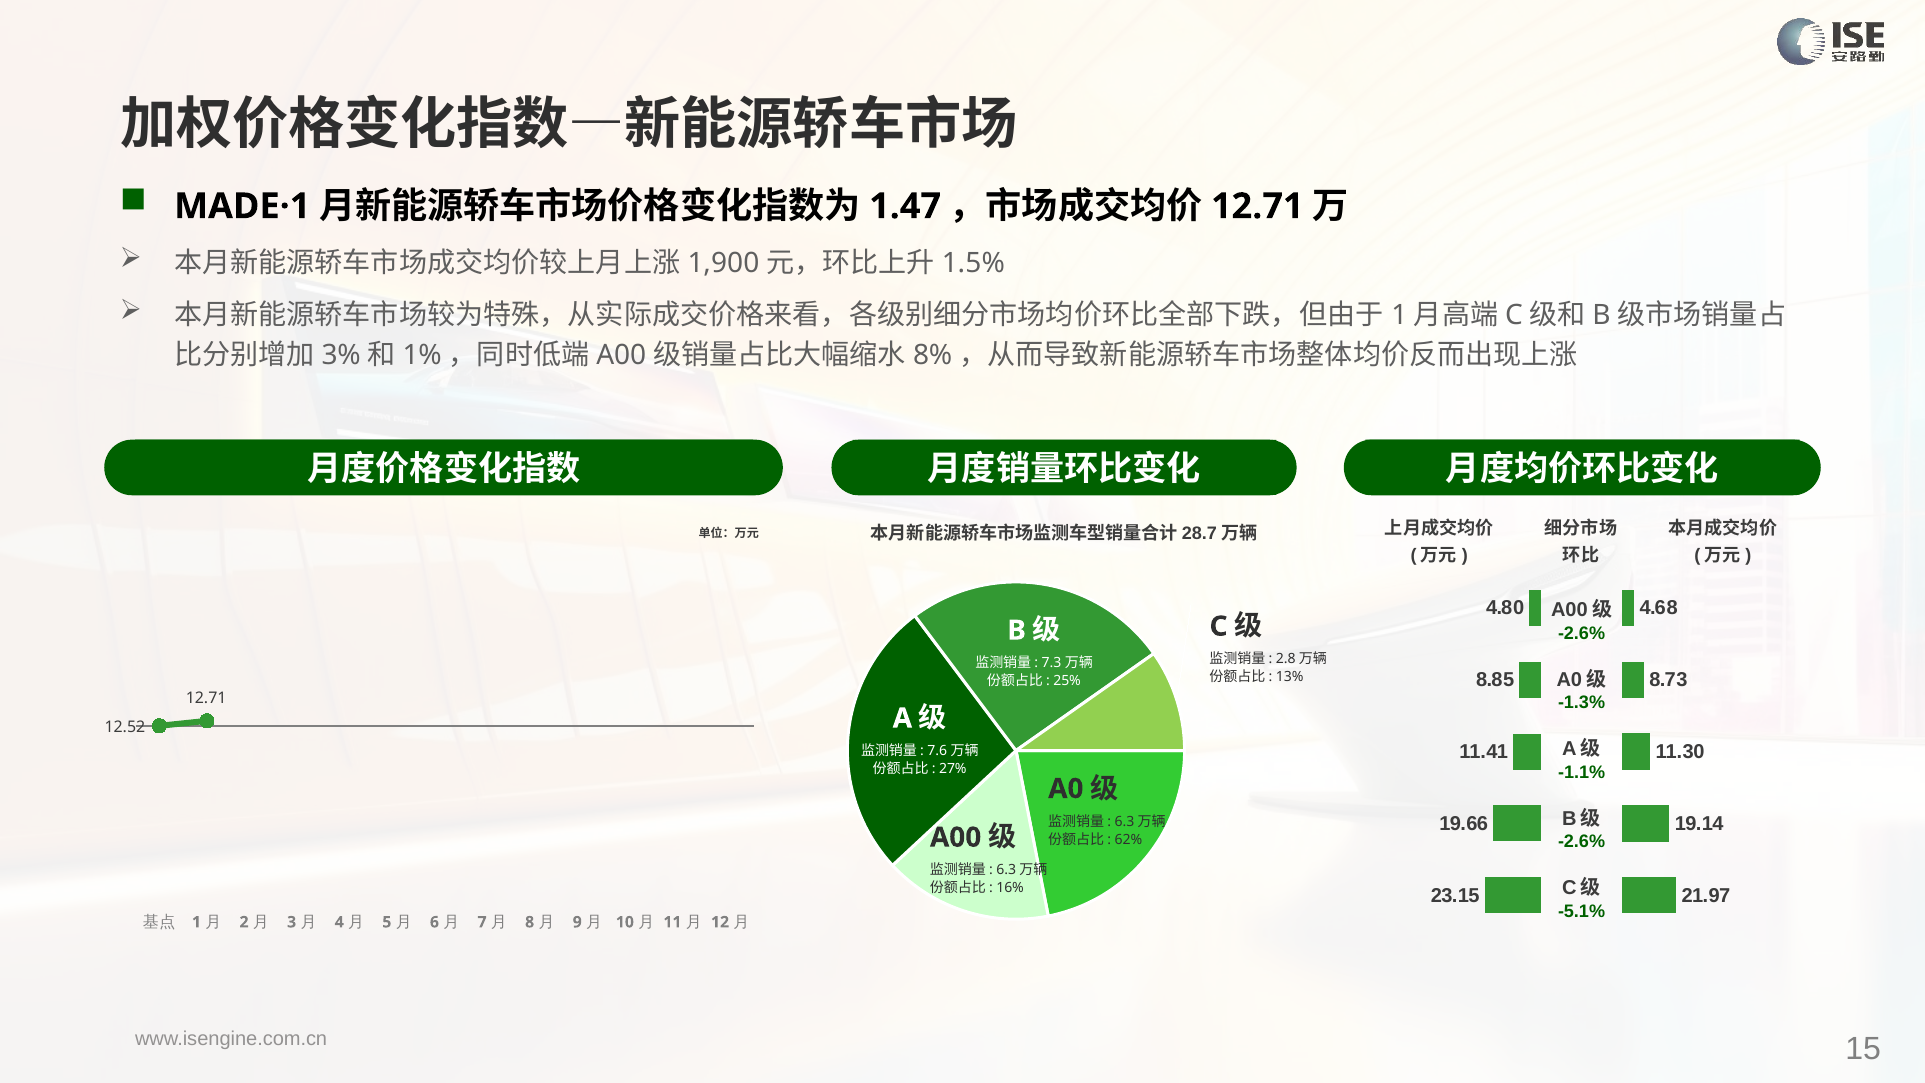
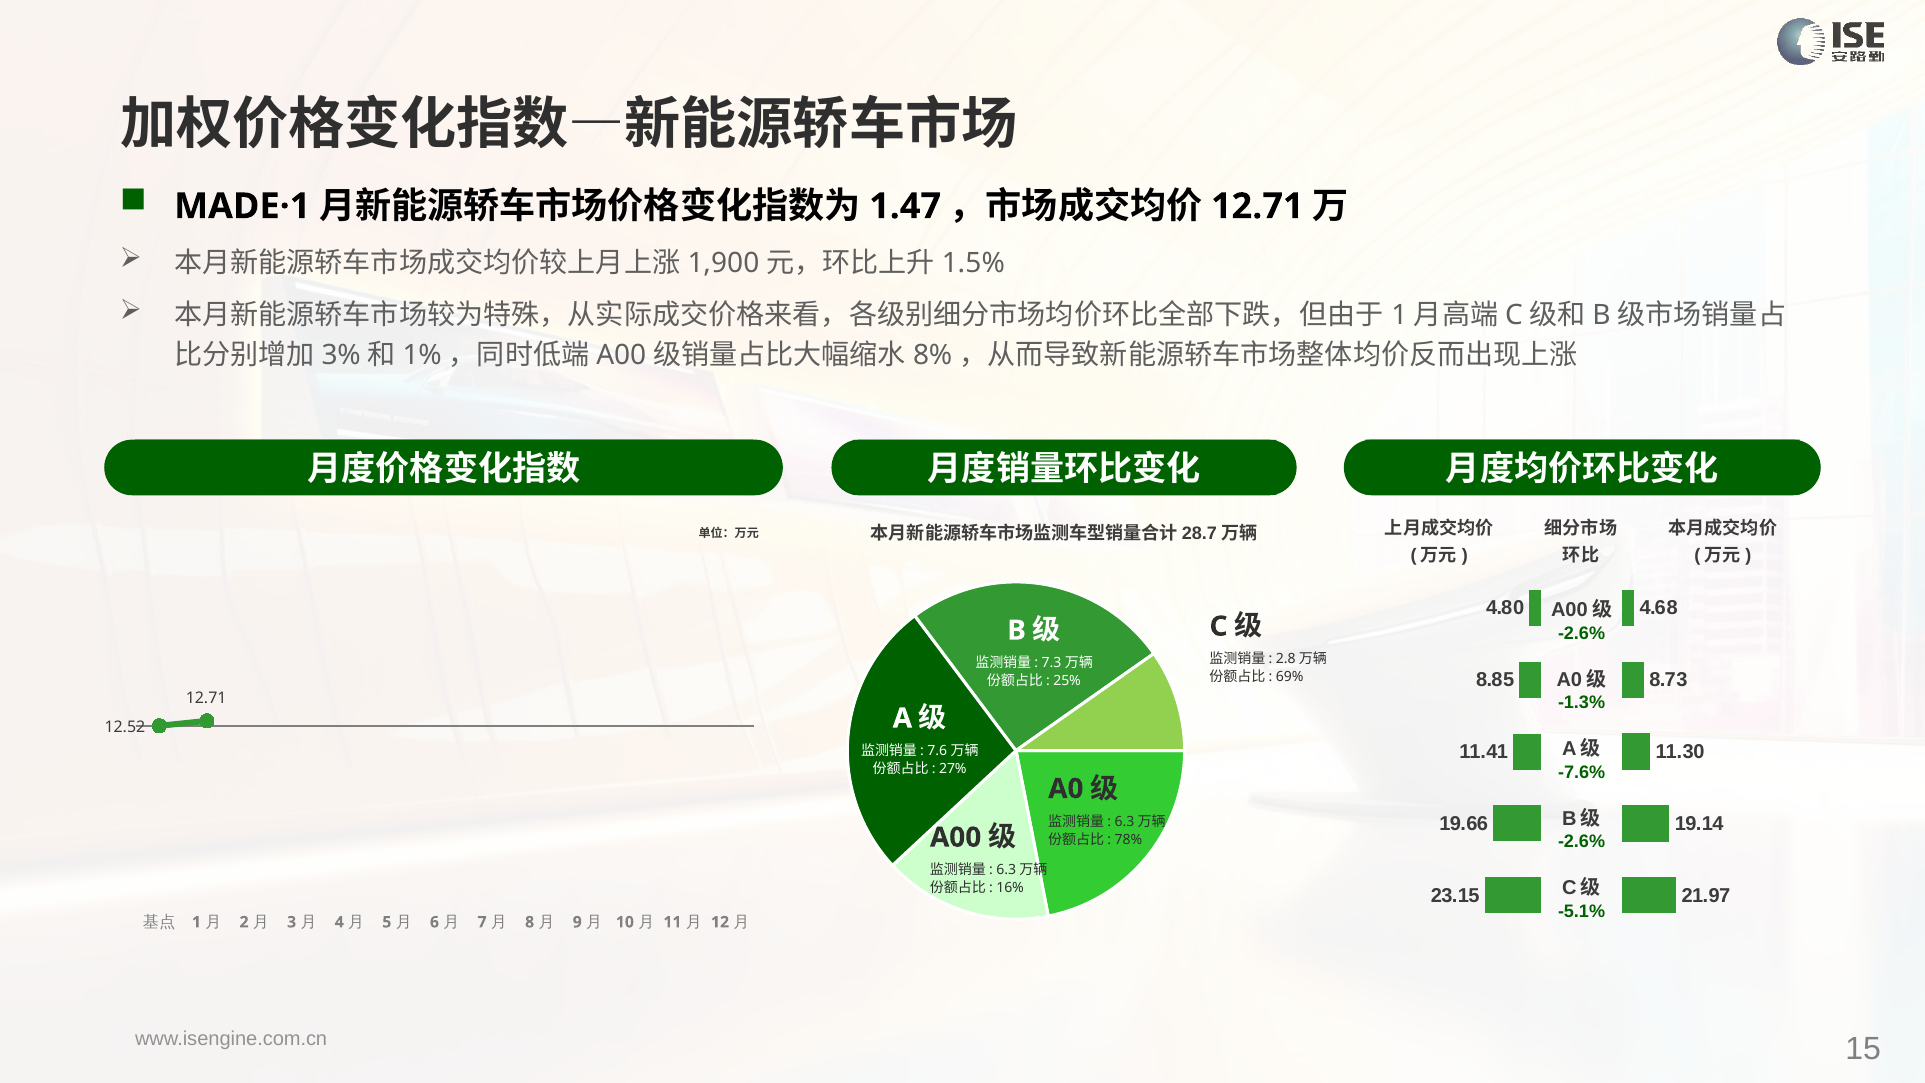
13%: 13% -> 69%
-1.1%: -1.1% -> -7.6%
62%: 62% -> 78%
